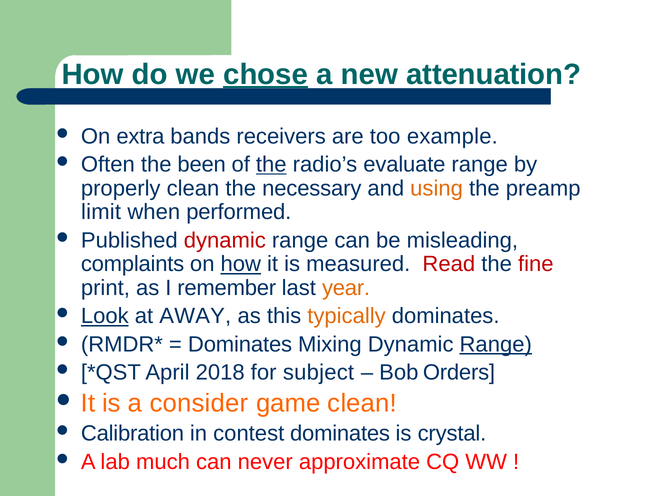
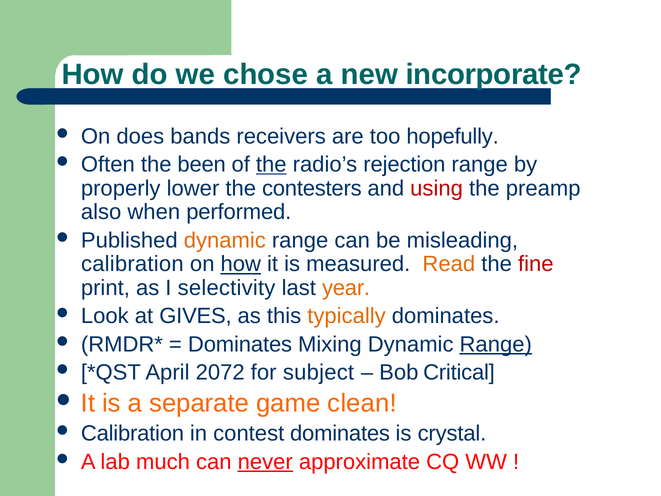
chose underline: present -> none
attenuation: attenuation -> incorporate
extra: extra -> does
example: example -> hopefully
evaluate: evaluate -> rejection
properly clean: clean -> lower
necessary: necessary -> contesters
using colour: orange -> red
limit: limit -> also
dynamic at (225, 240) colour: red -> orange
complaints at (133, 264): complaints -> calibration
Read colour: red -> orange
remember: remember -> selectivity
Look underline: present -> none
AWAY: AWAY -> GIVES
2018: 2018 -> 2072
Orders: Orders -> Critical
consider: consider -> separate
never underline: none -> present
